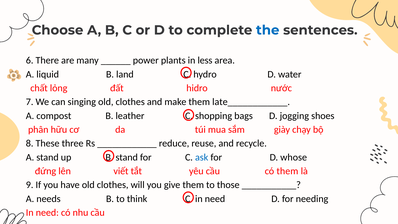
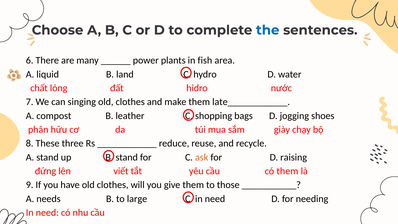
less: less -> fish
ask colour: blue -> orange
whose: whose -> raising
think: think -> large
